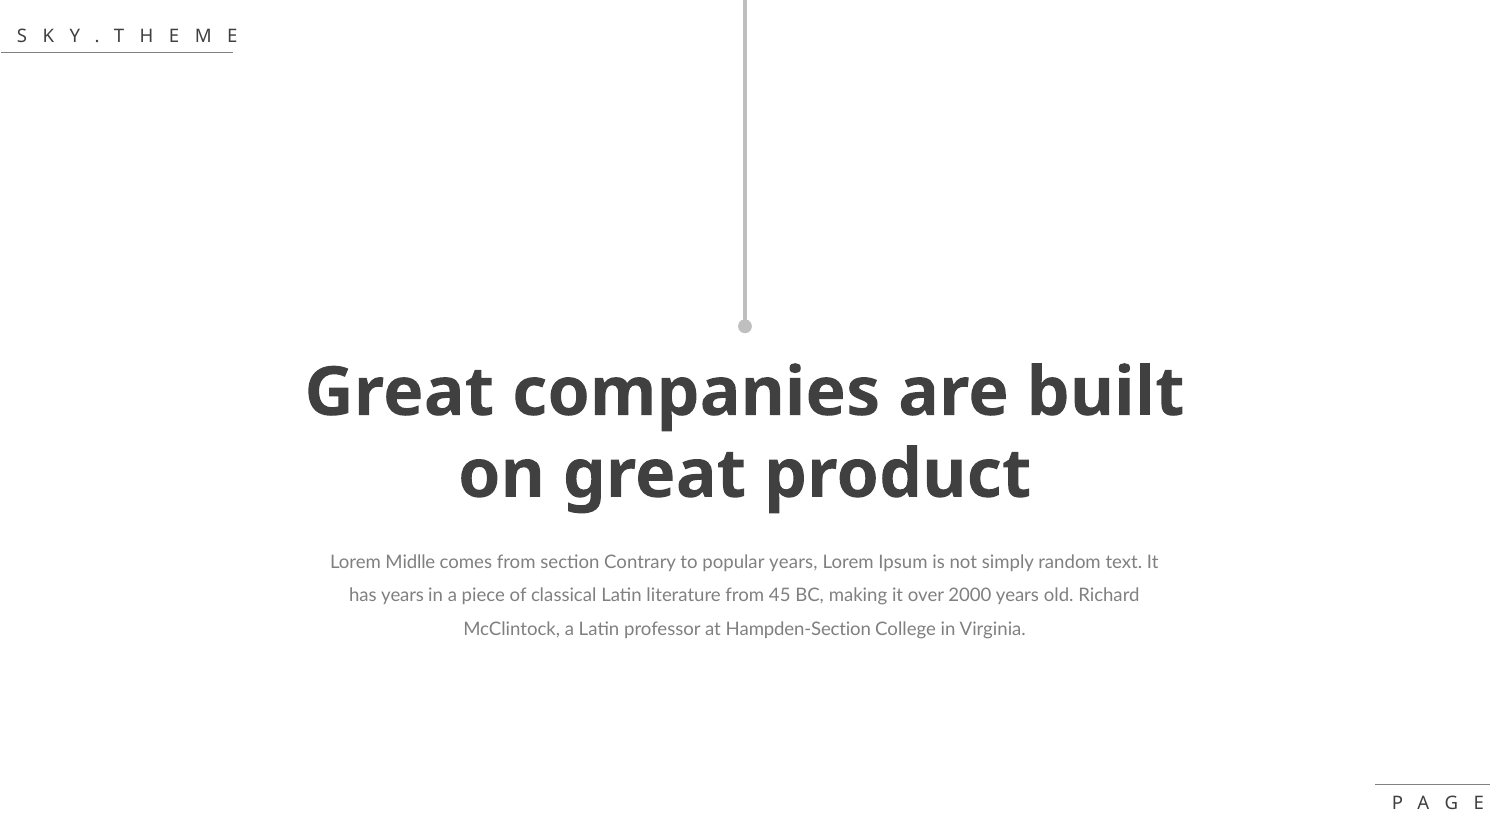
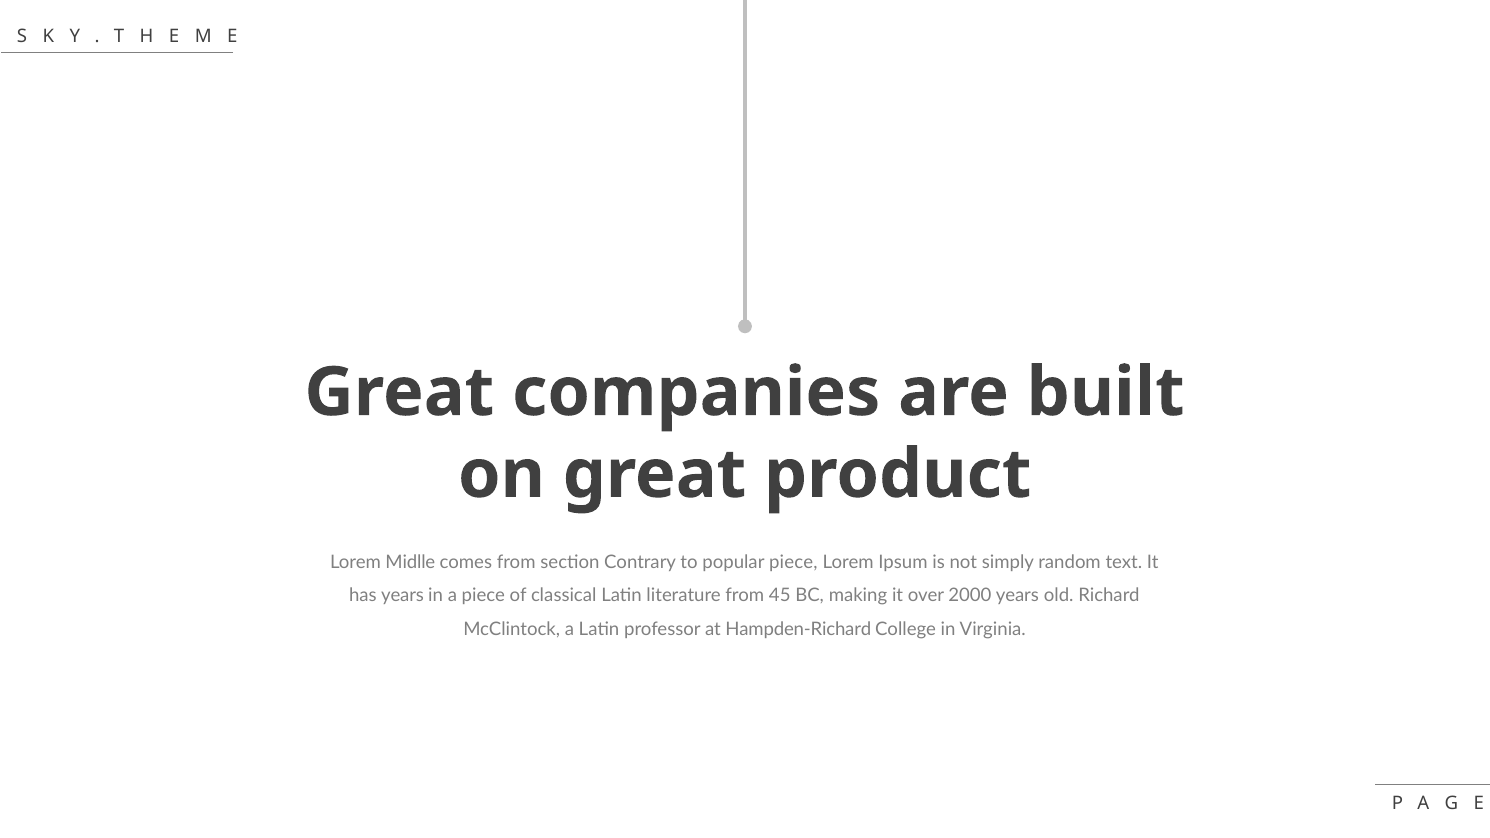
popular years: years -> piece
Hampden-Section: Hampden-Section -> Hampden-Richard
